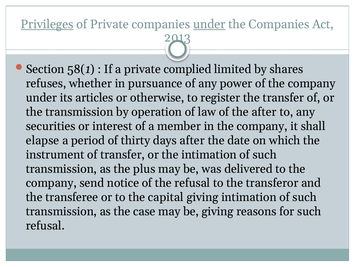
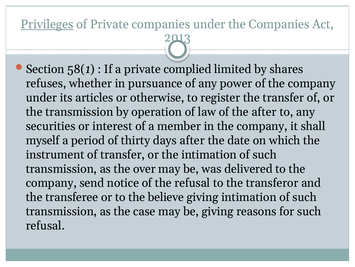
under at (209, 24) underline: present -> none
elapse: elapse -> myself
plus: plus -> over
capital: capital -> believe
